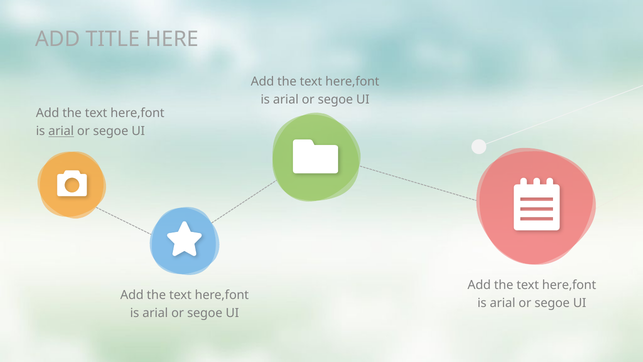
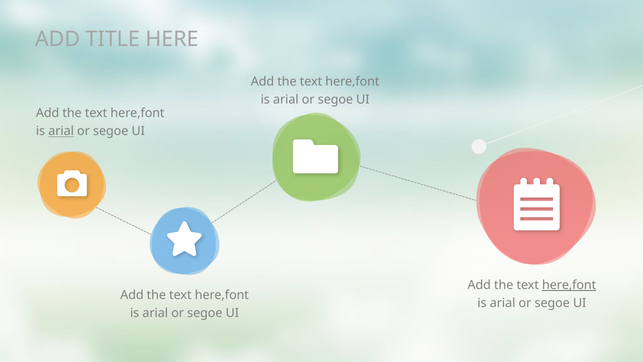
here,font at (569, 285) underline: none -> present
